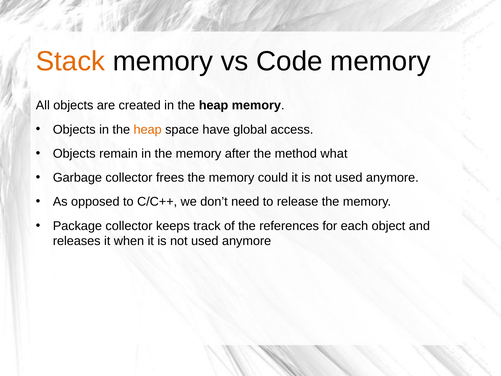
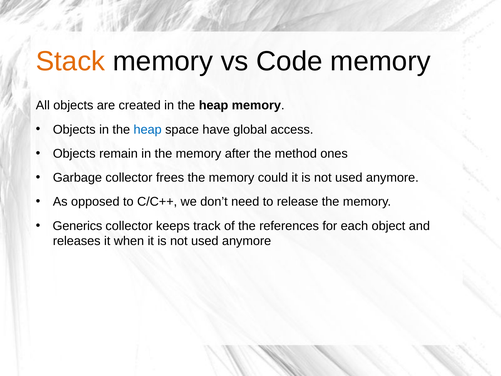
heap at (148, 129) colour: orange -> blue
what: what -> ones
Package: Package -> Generics
